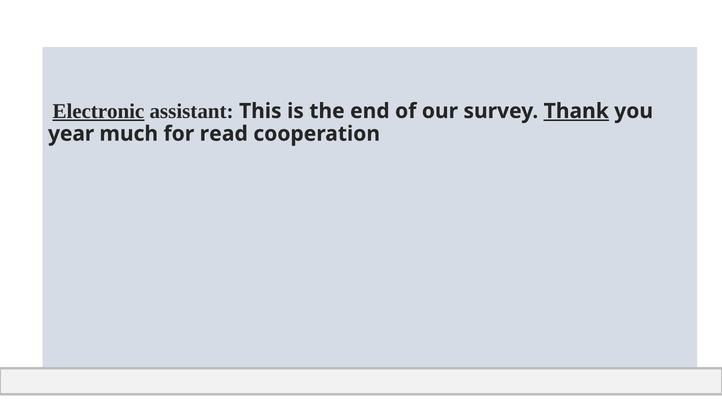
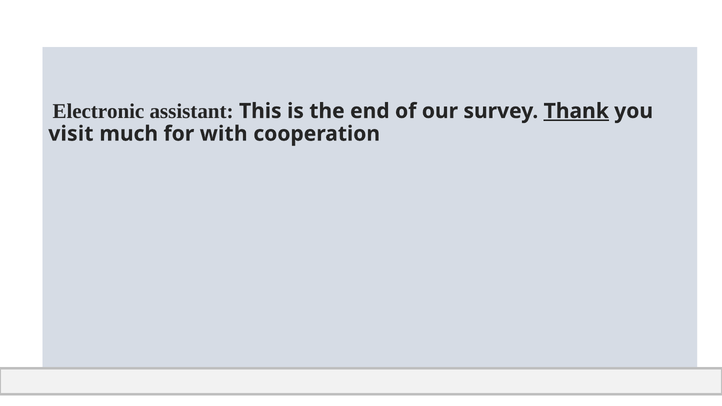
Electronic underline: present -> none
year: year -> visit
read: read -> with
